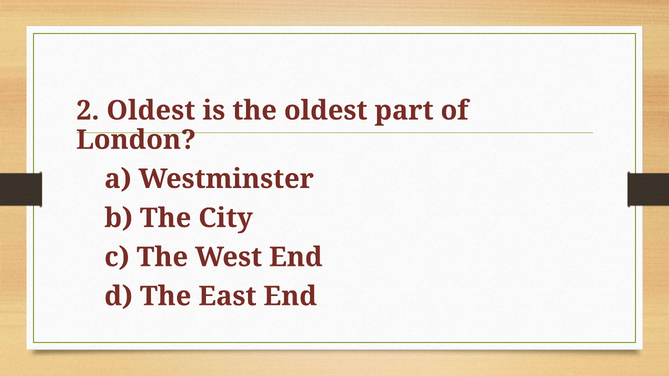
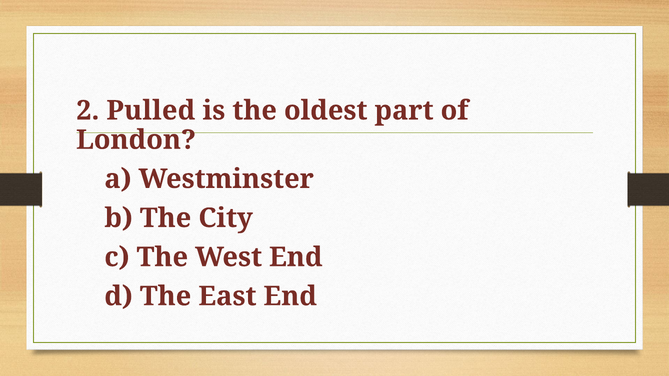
2 Oldest: Oldest -> Pulled
